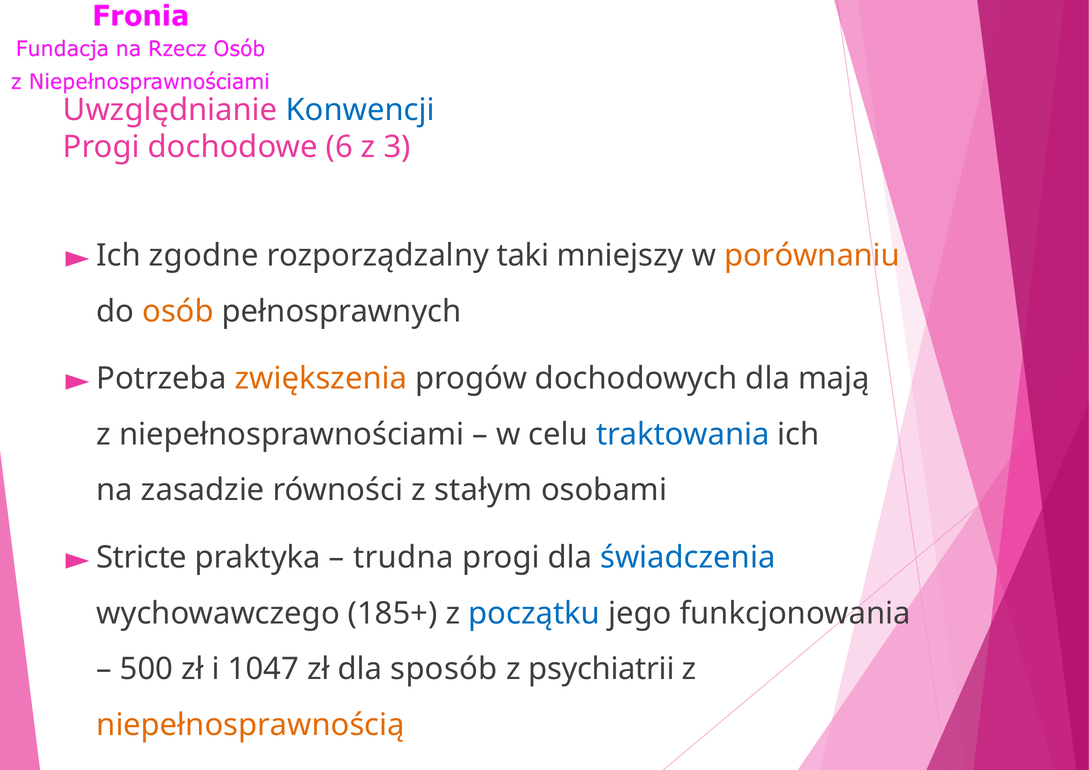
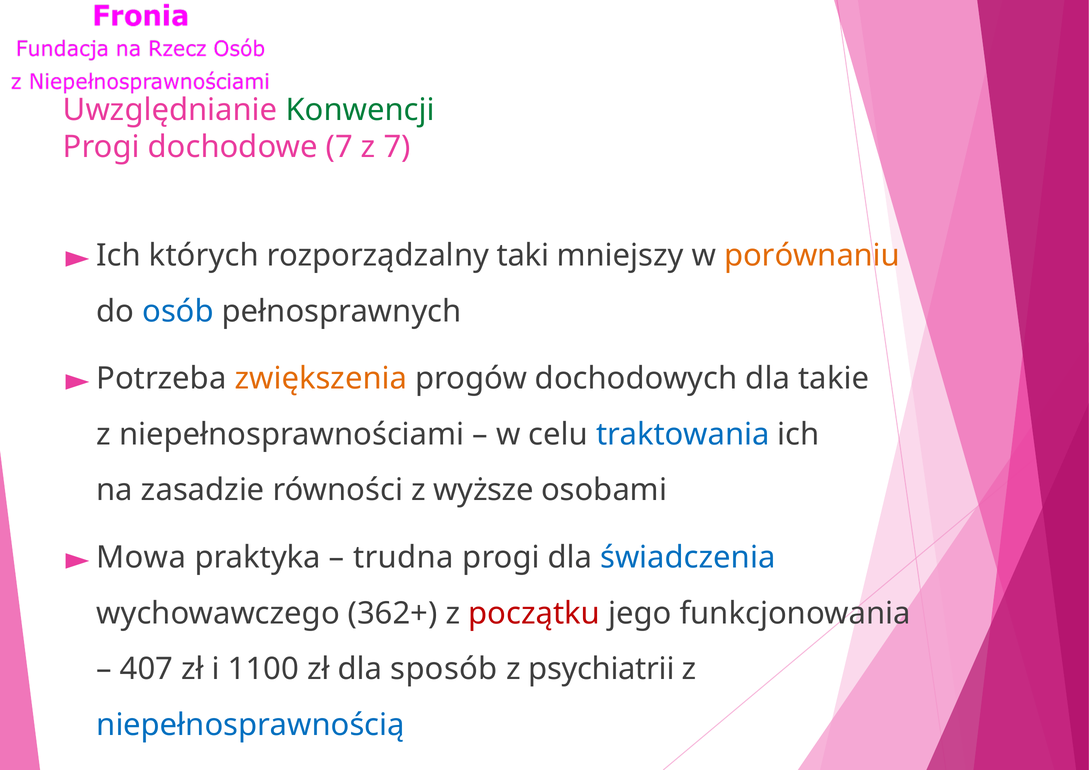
Konwencji colour: blue -> green
dochodowe 6: 6 -> 7
z 3: 3 -> 7
zgodne: zgodne -> których
osób colour: orange -> blue
mają: mają -> takie
stałym: stałym -> wyższe
Stricte: Stricte -> Mowa
185+: 185+ -> 362+
początku colour: blue -> red
500: 500 -> 407
1047: 1047 -> 1100
niepełnosprawnością colour: orange -> blue
